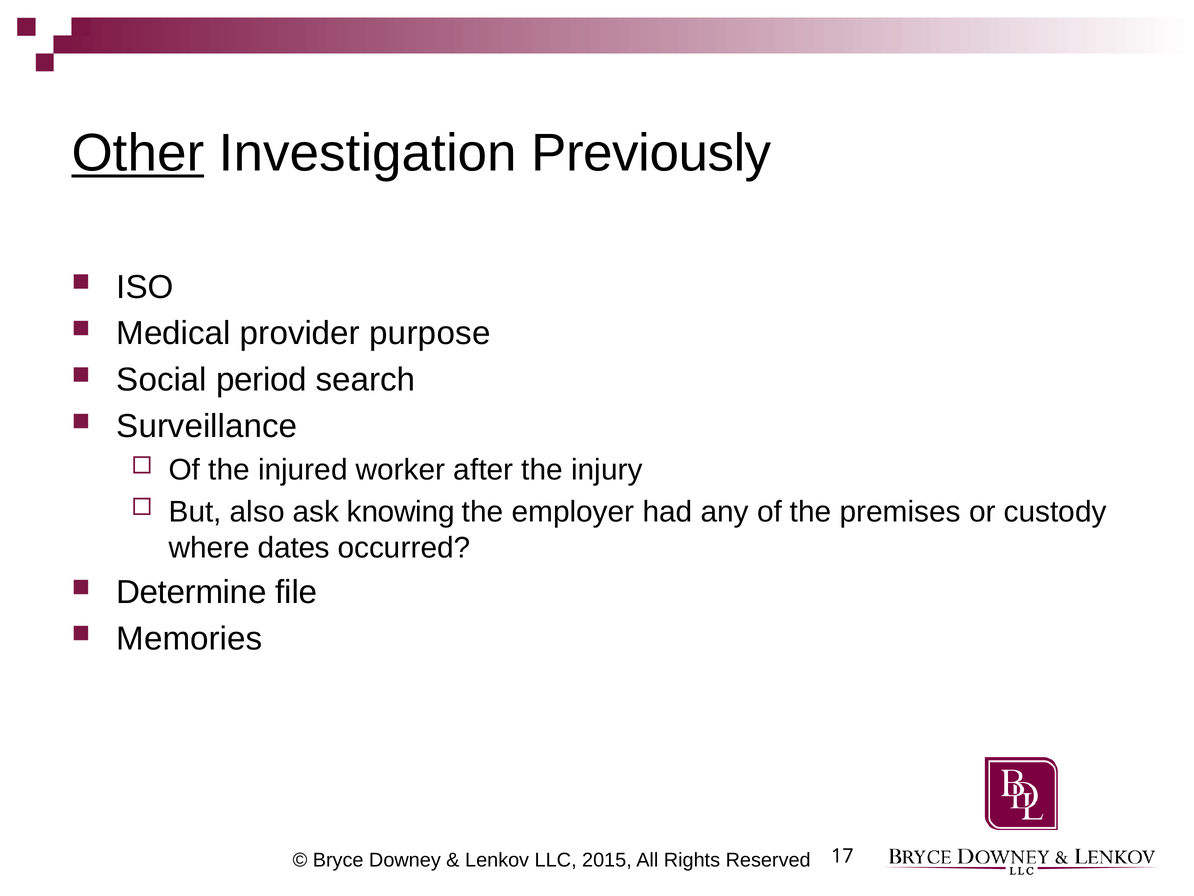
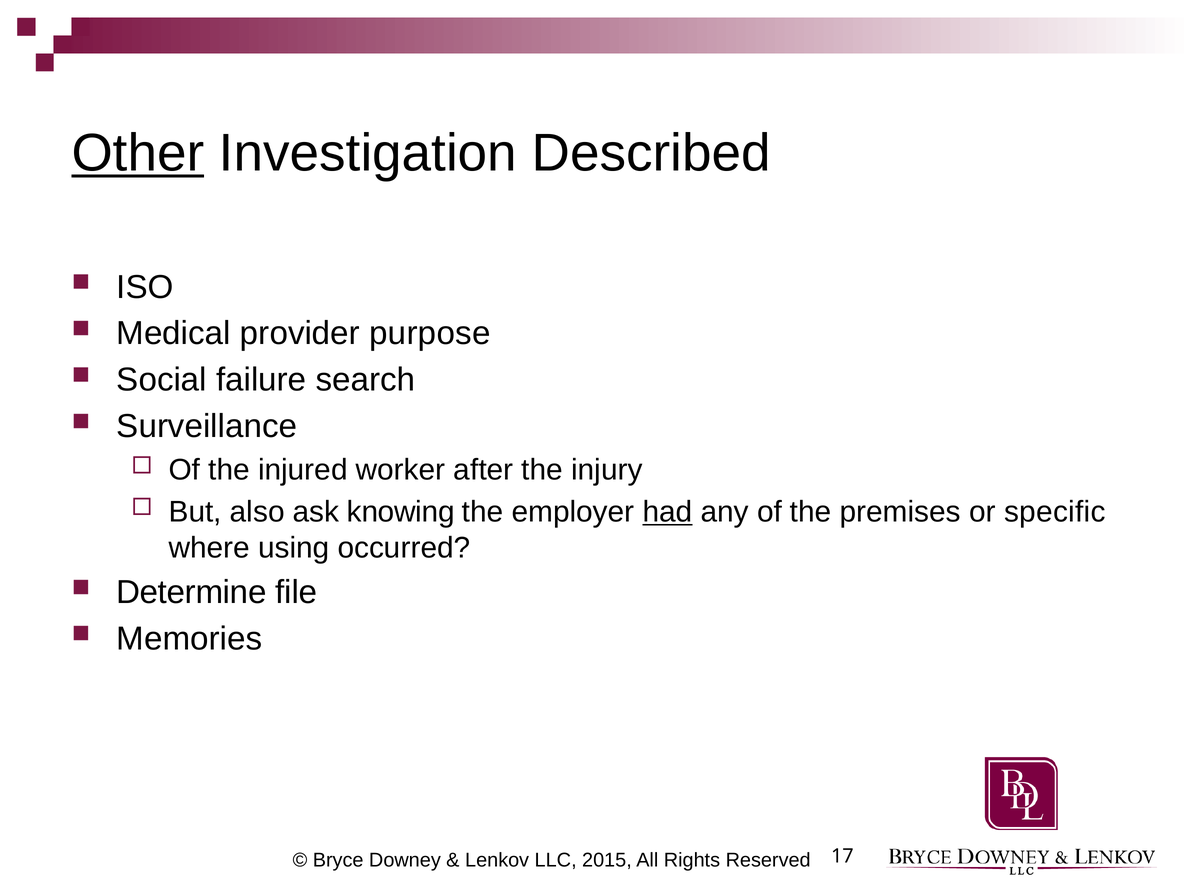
Previously: Previously -> Described
period: period -> failure
had underline: none -> present
custody: custody -> specific
dates: dates -> using
